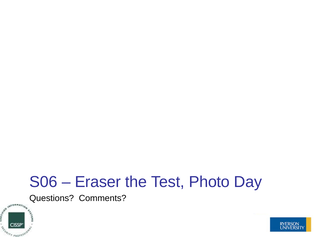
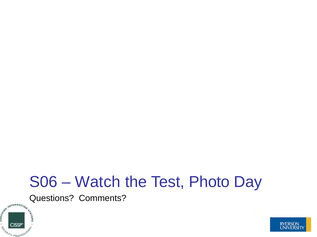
Eraser: Eraser -> Watch
